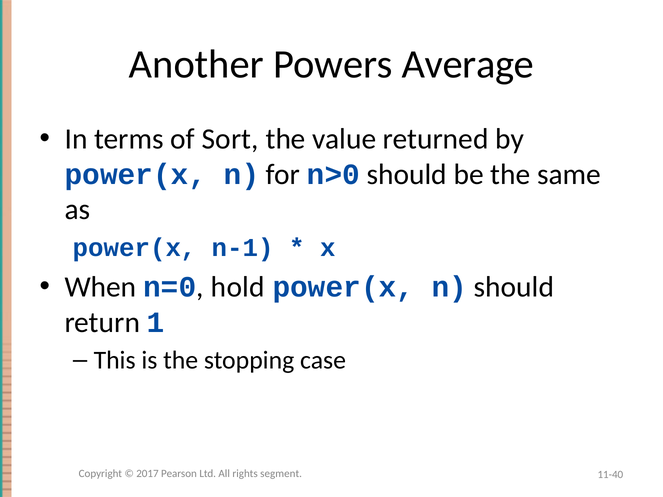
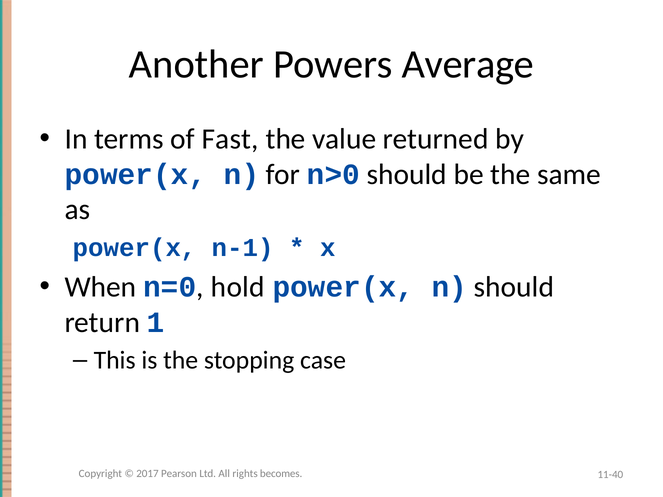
Sort: Sort -> Fast
segment: segment -> becomes
